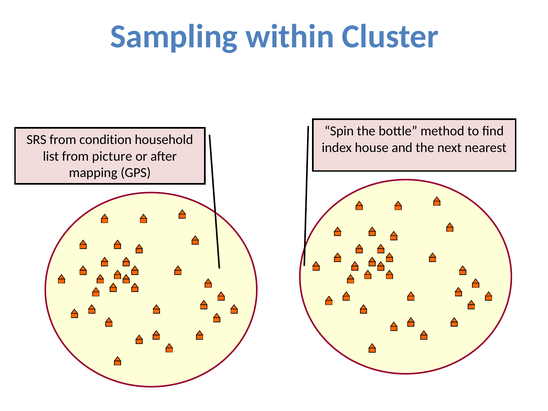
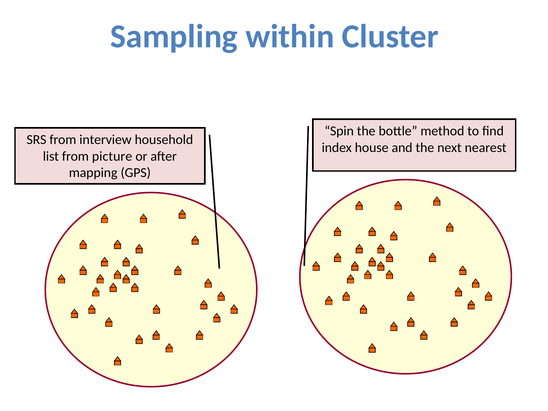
condition: condition -> interview
